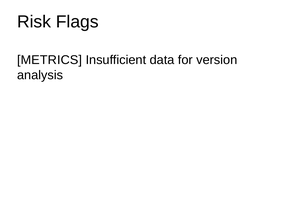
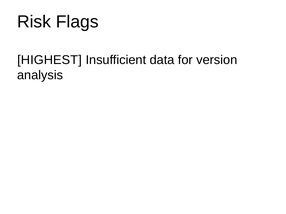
METRICS: METRICS -> HIGHEST
